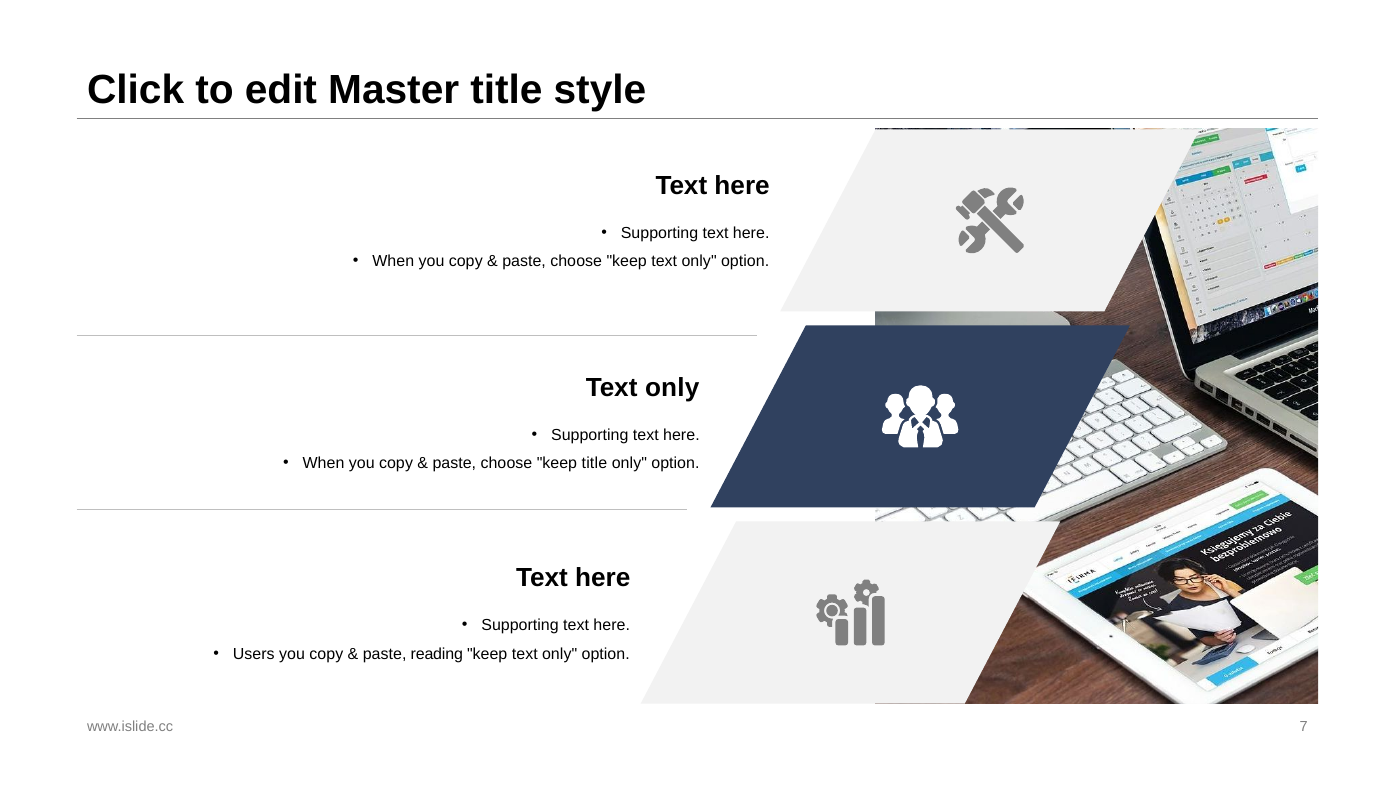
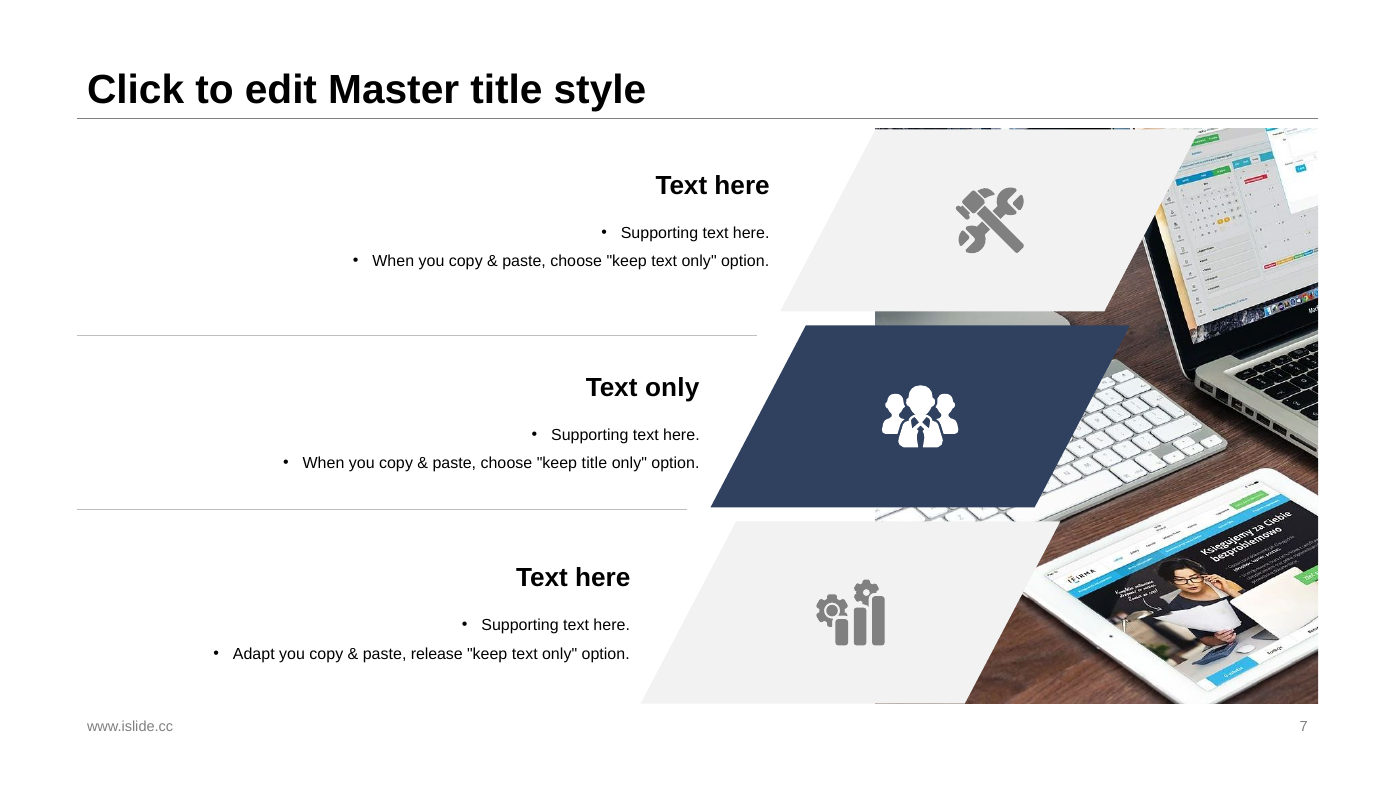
Users: Users -> Adapt
reading: reading -> release
